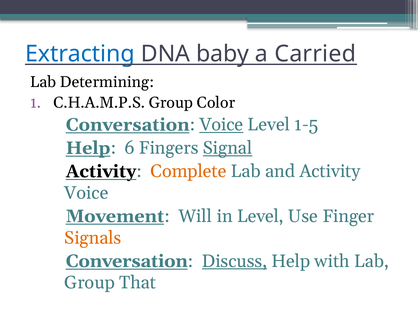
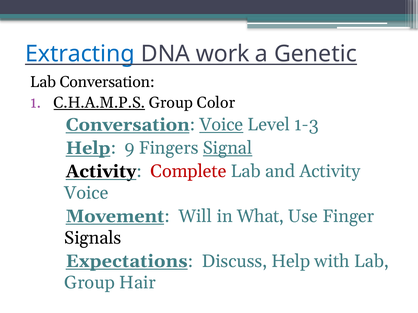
baby: baby -> work
Carried: Carried -> Genetic
Lab Determining: Determining -> Conversation
C.H.A.M.P.S underline: none -> present
1-5: 1-5 -> 1-3
6: 6 -> 9
Complete colour: orange -> red
in Level: Level -> What
Signals colour: orange -> black
Conversation at (127, 262): Conversation -> Expectations
Discuss underline: present -> none
That: That -> Hair
